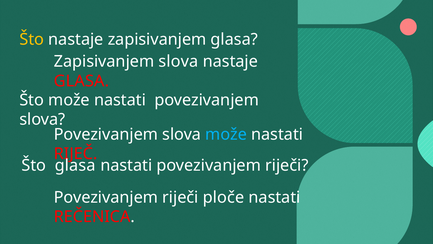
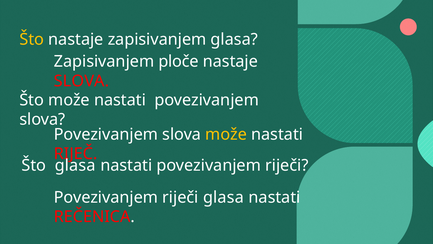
Zapisivanjem slova: slova -> ploče
GLASA at (82, 81): GLASA -> SLOVA
može at (226, 134) colour: light blue -> yellow
riječi ploče: ploče -> glasa
